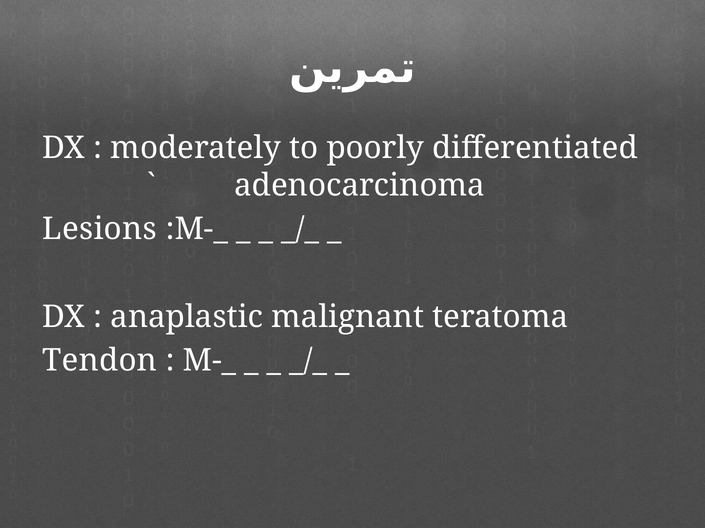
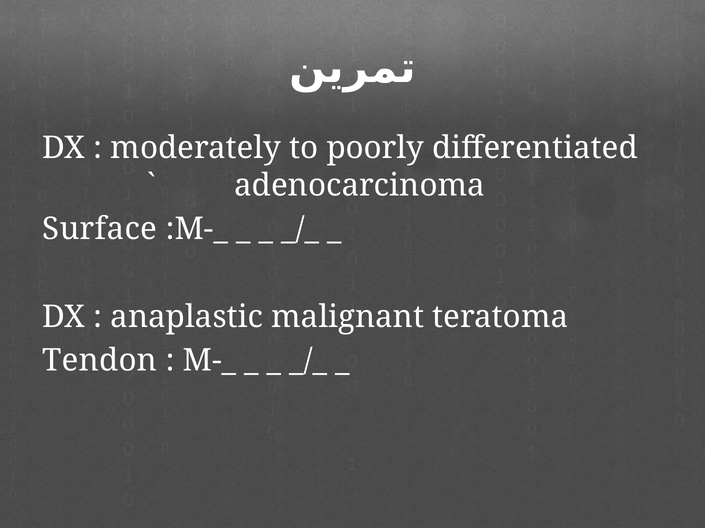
Lesions: Lesions -> Surface
